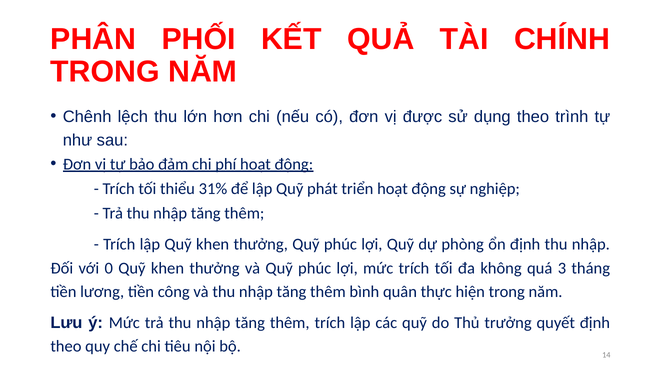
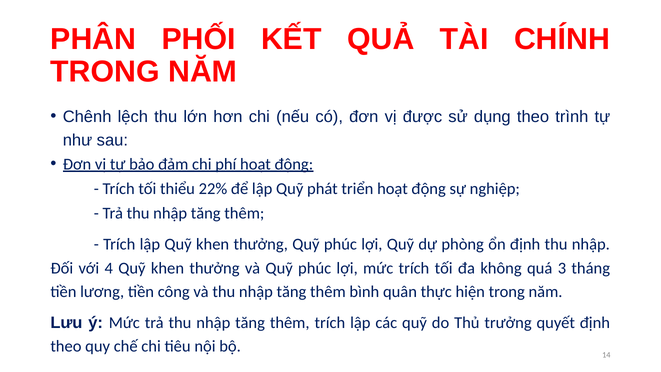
31%: 31% -> 22%
0: 0 -> 4
